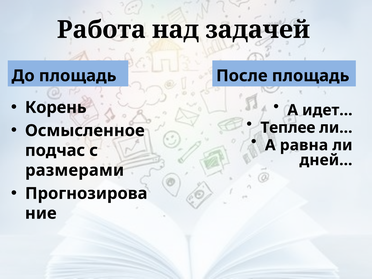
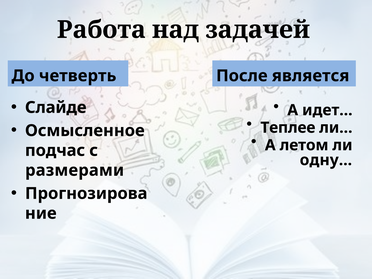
До площадь: площадь -> четверть
После площадь: площадь -> является
Корень: Корень -> Слайде
равна: равна -> летом
дней…: дней… -> одну…
